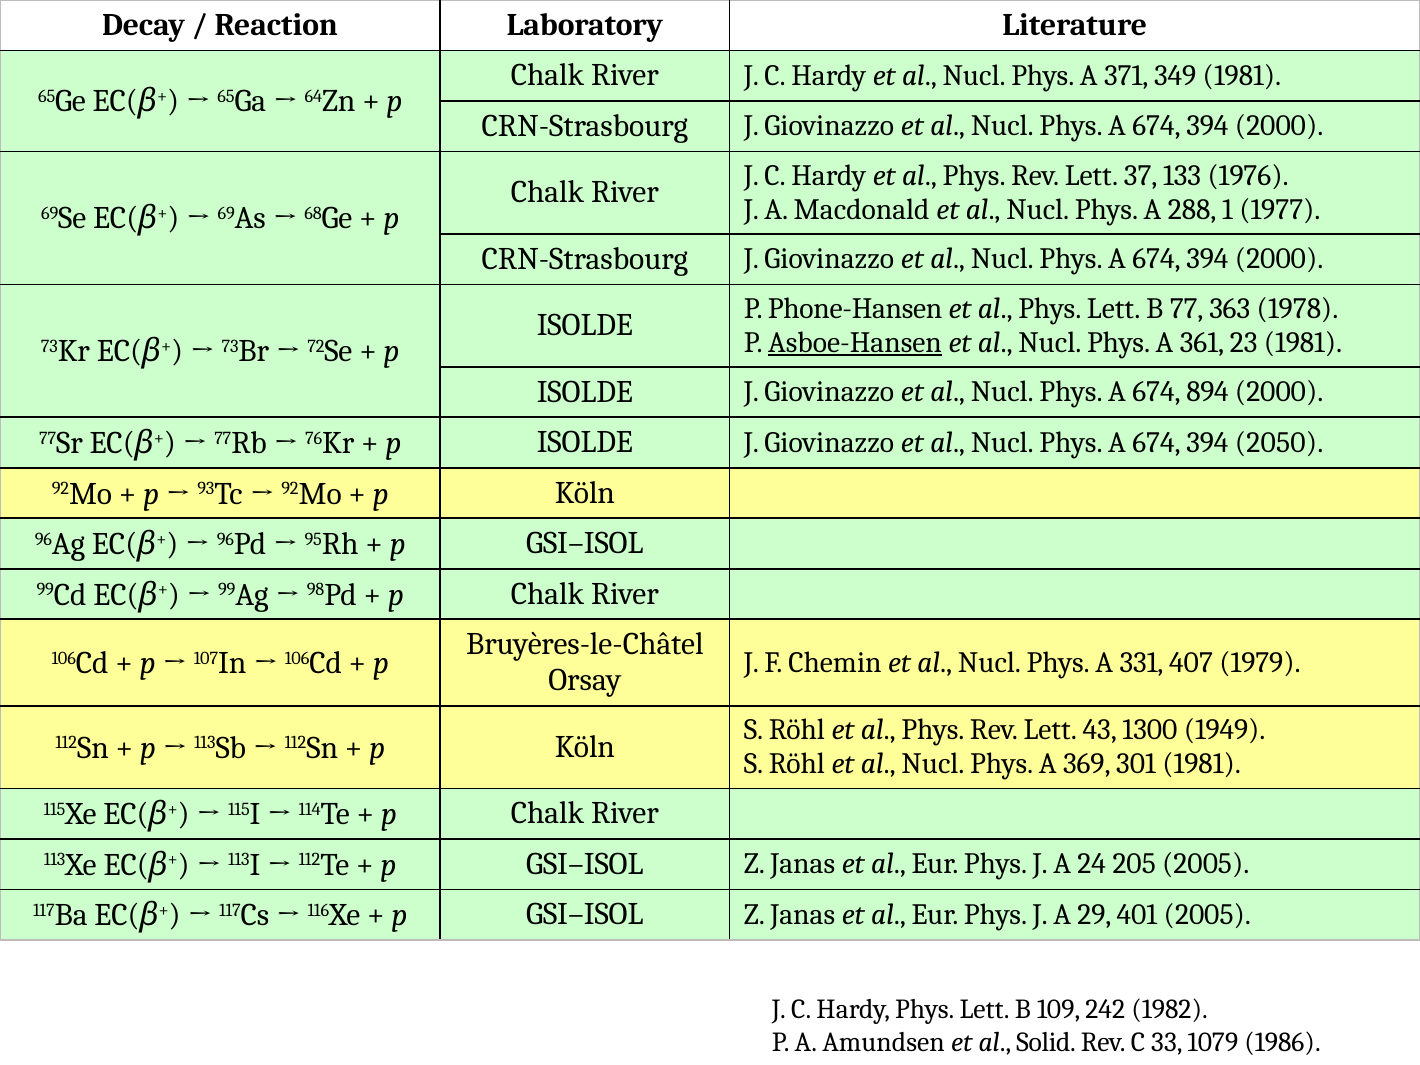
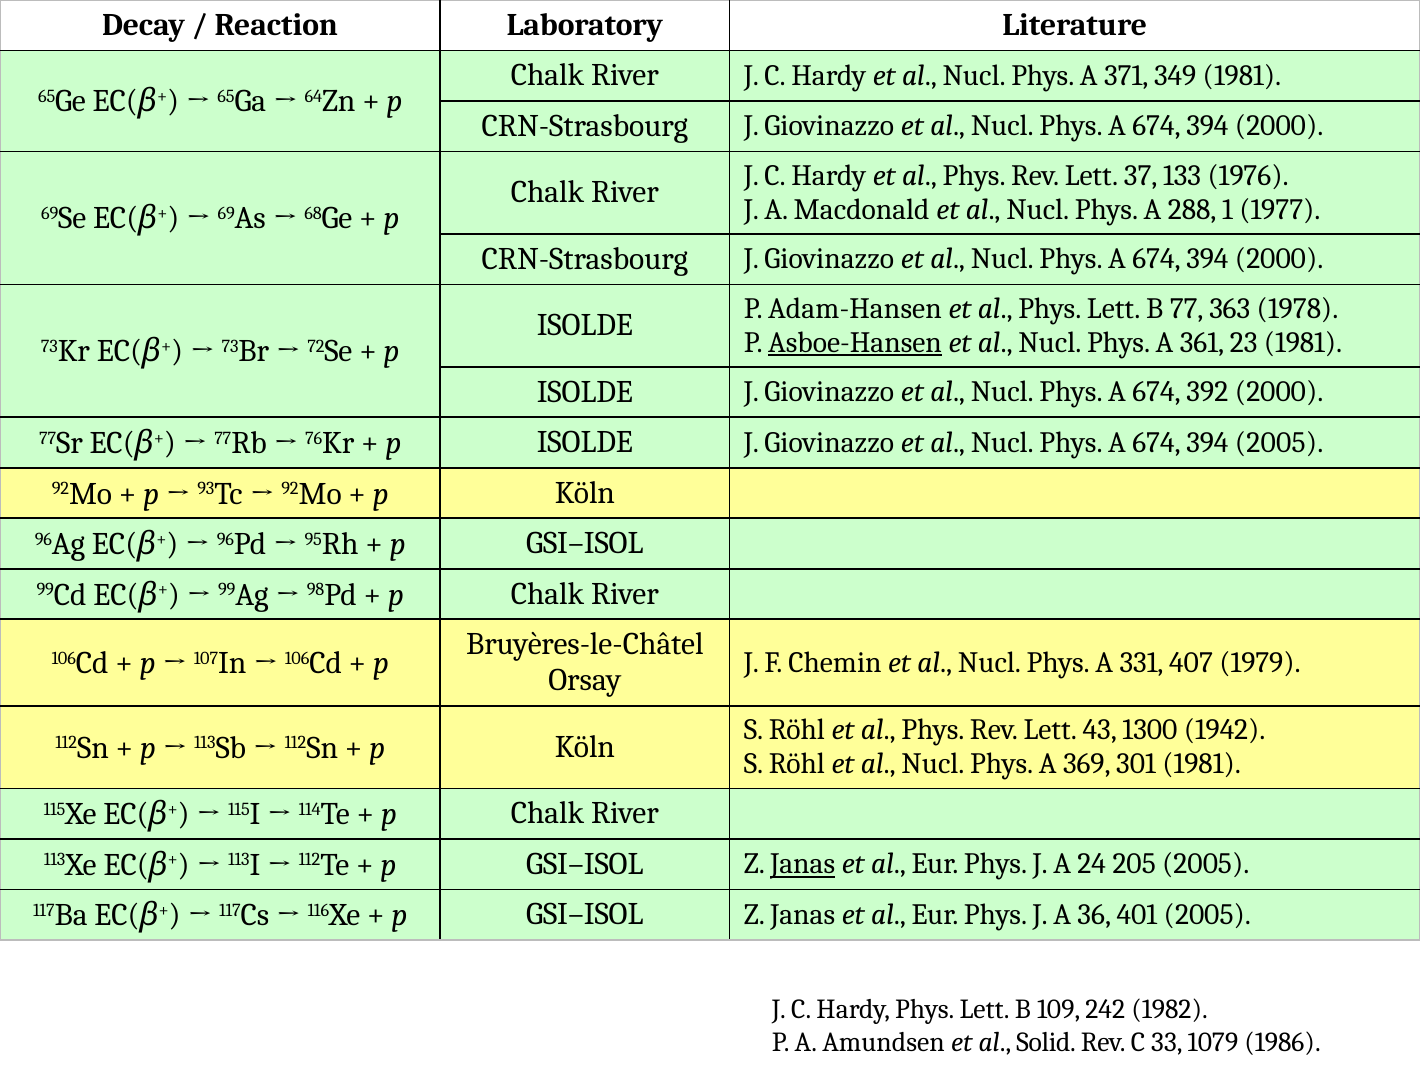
Phone-Hansen: Phone-Hansen -> Adam-Hansen
894: 894 -> 392
394 2050: 2050 -> 2005
1949: 1949 -> 1942
Janas at (803, 864) underline: none -> present
29: 29 -> 36
